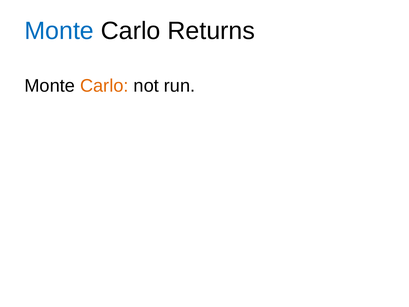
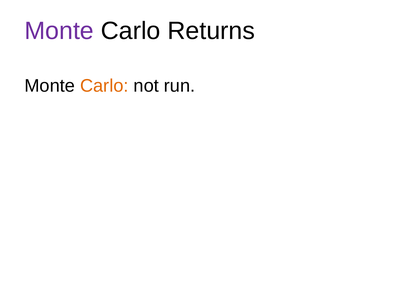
Monte at (59, 31) colour: blue -> purple
